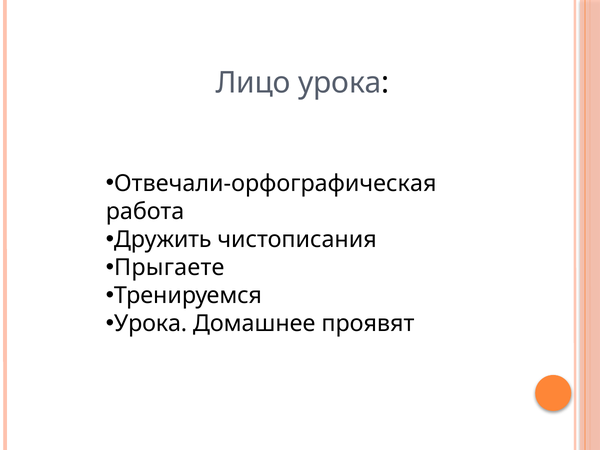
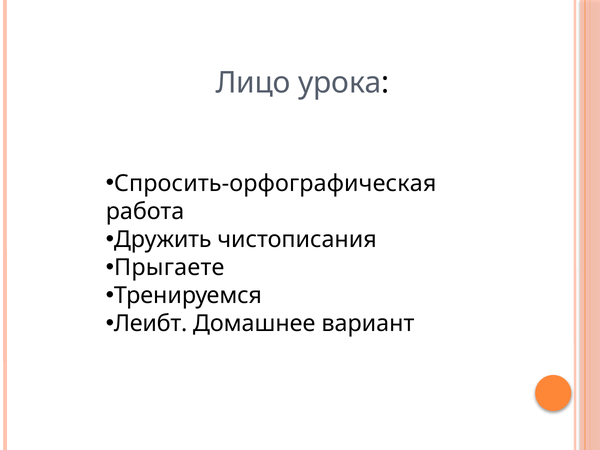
Отвечали-орфографическая: Отвечали-орфографическая -> Спросить-орфографическая
Урока at (151, 324): Урока -> Леибт
проявят: проявят -> вариант
